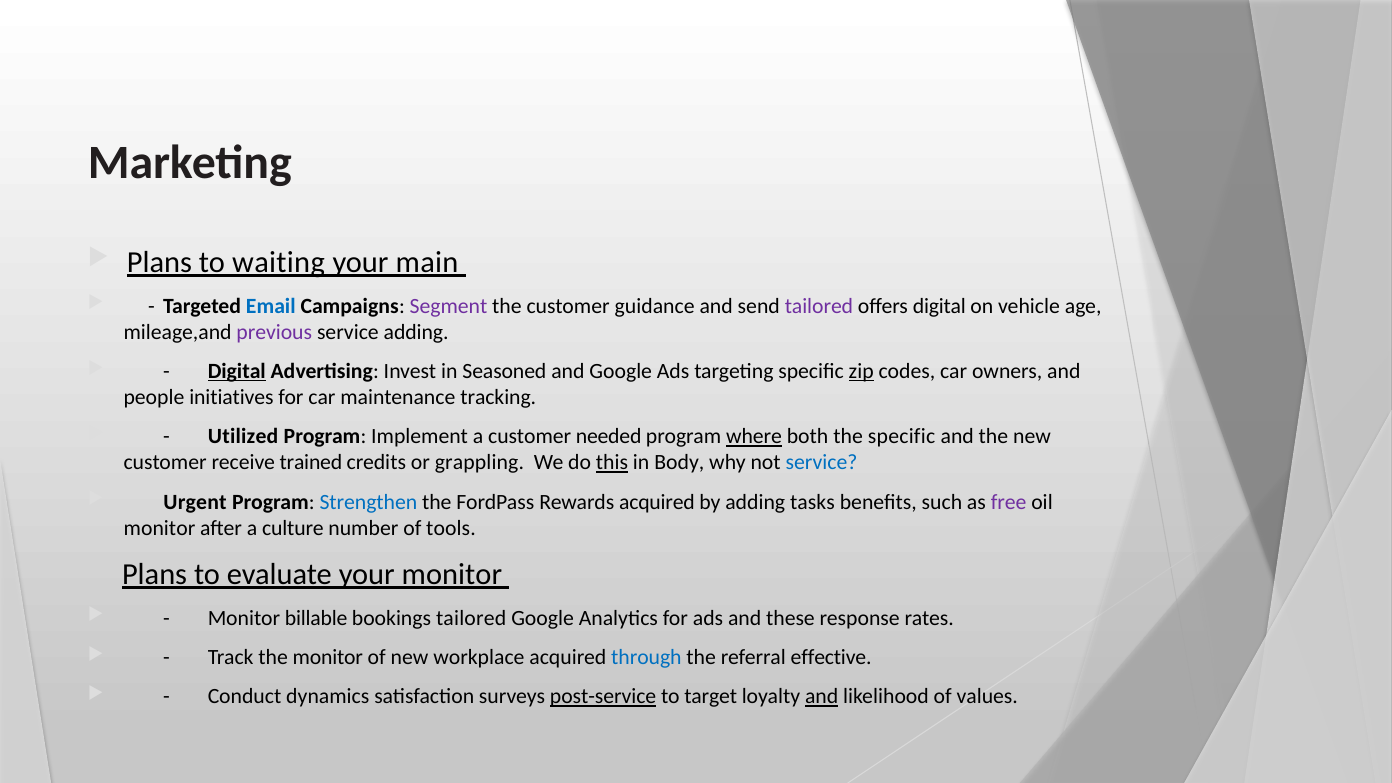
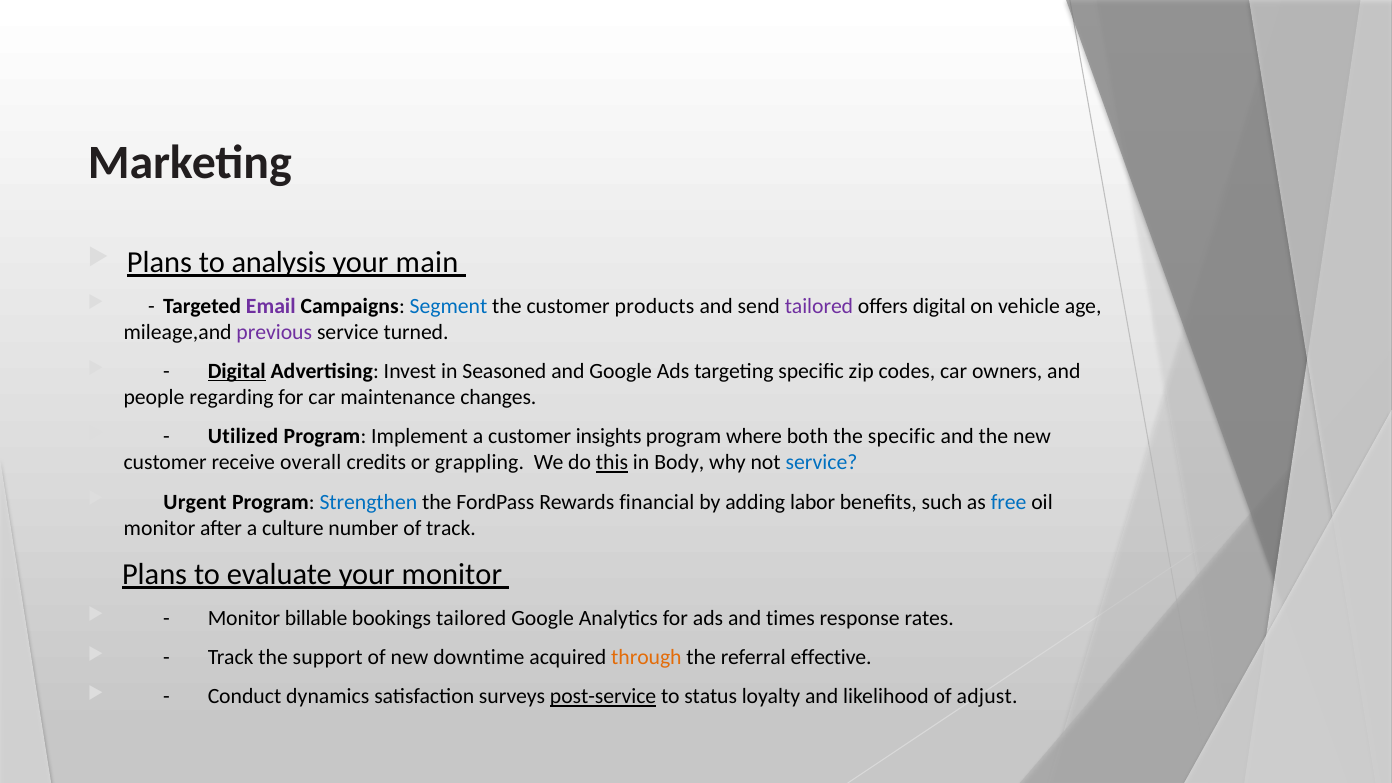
waiting: waiting -> analysis
Email colour: blue -> purple
Segment colour: purple -> blue
guidance: guidance -> products
service adding: adding -> turned
zip underline: present -> none
initiatives: initiatives -> regarding
tracking: tracking -> changes
needed: needed -> insights
where underline: present -> none
trained: trained -> overall
Rewards acquired: acquired -> financial
tasks: tasks -> labor
free colour: purple -> blue
of tools: tools -> track
these: these -> times
the monitor: monitor -> support
workplace: workplace -> downtime
through colour: blue -> orange
target: target -> status
and at (822, 697) underline: present -> none
values: values -> adjust
